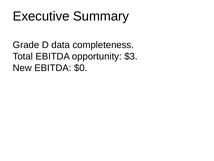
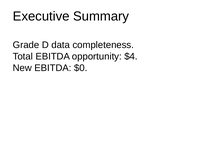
$3: $3 -> $4
